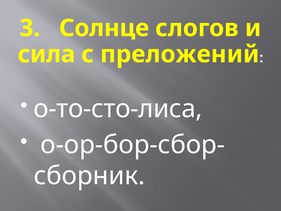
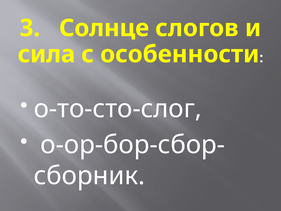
преложений: преложений -> особенности
о-то-сто-лиса: о-то-сто-лиса -> о-то-сто-слог
